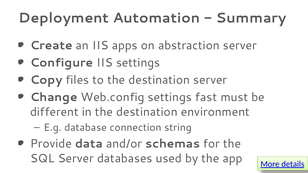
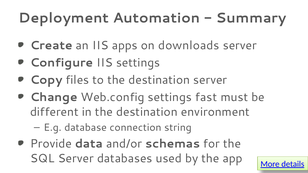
abstraction: abstraction -> downloads
